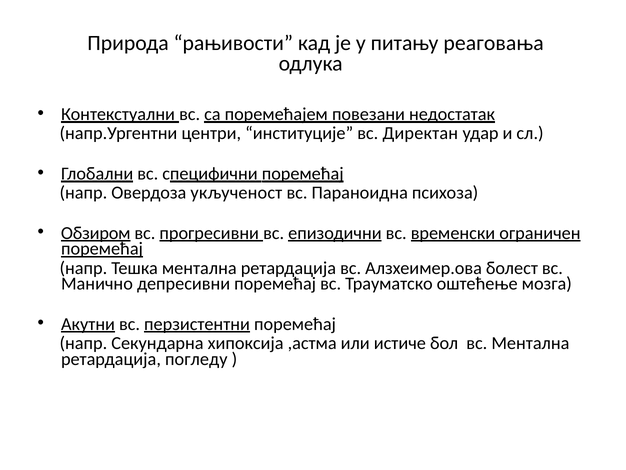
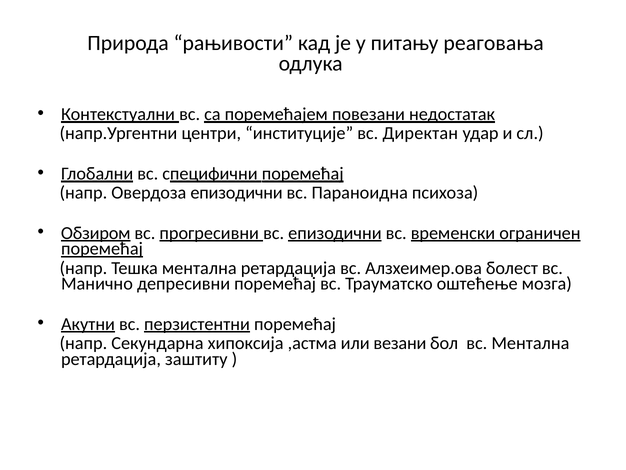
Овердоза укљученост: укљученост -> епизодични
истиче: истиче -> везани
погледу: погледу -> заштиту
